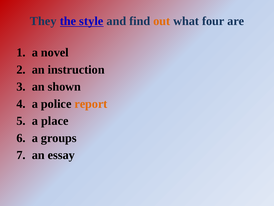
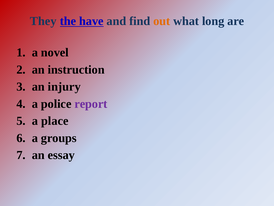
style: style -> have
four: four -> long
shown: shown -> injury
report colour: orange -> purple
